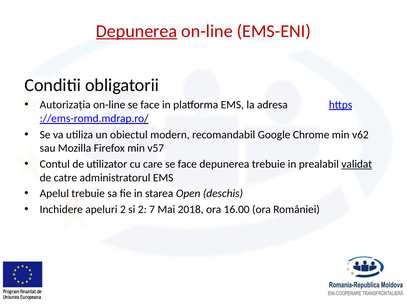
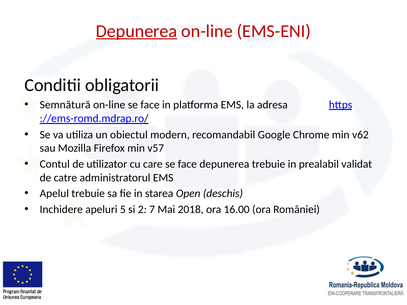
Autorizația: Autorizația -> Semnătură
validat underline: present -> none
apeluri 2: 2 -> 5
